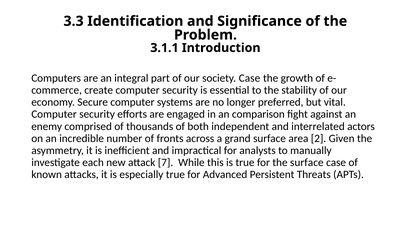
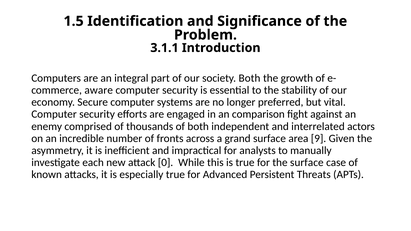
3.3: 3.3 -> 1.5
society Case: Case -> Both
create: create -> aware
2: 2 -> 9
7: 7 -> 0
